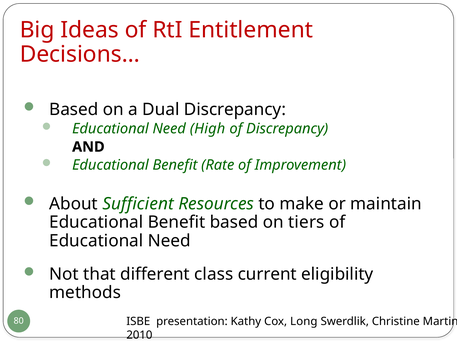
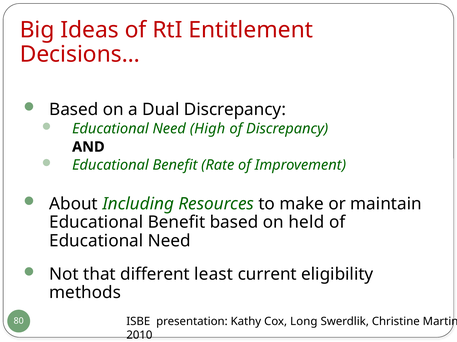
Sufficient: Sufficient -> Including
tiers: tiers -> held
class: class -> least
